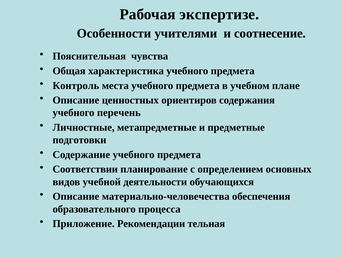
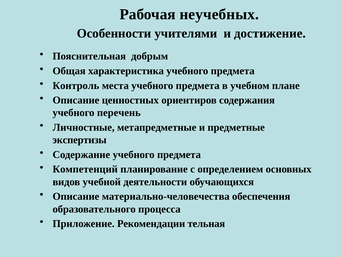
экспертизе: экспертизе -> неучебных
соотнесение: соотнесение -> достижение
чувства: чувства -> добрым
подготовки: подготовки -> экспертизы
Соответствии: Соответствии -> Компетенций
